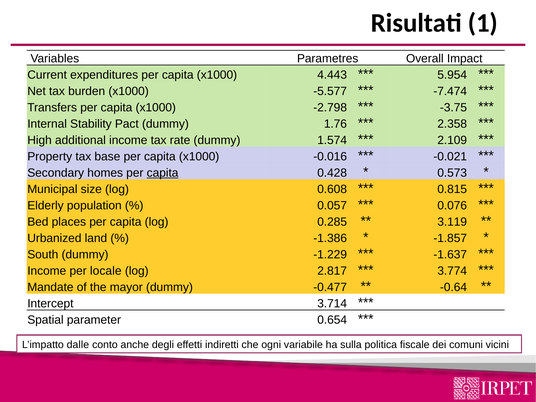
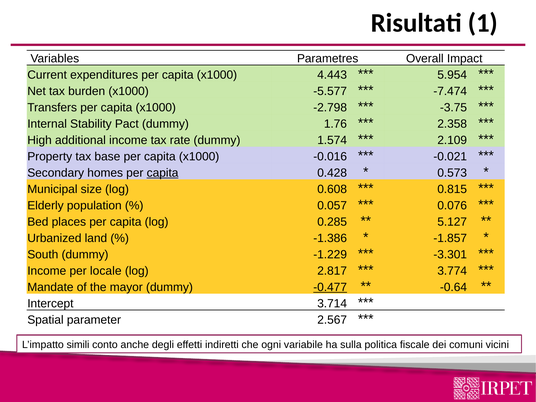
3.119: 3.119 -> 5.127
-1.637: -1.637 -> -3.301
-0.477 underline: none -> present
0.654: 0.654 -> 2.567
dalle: dalle -> simili
